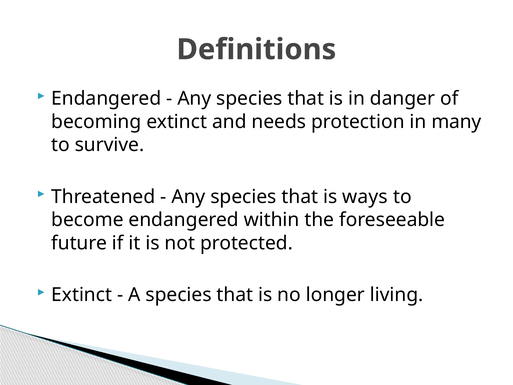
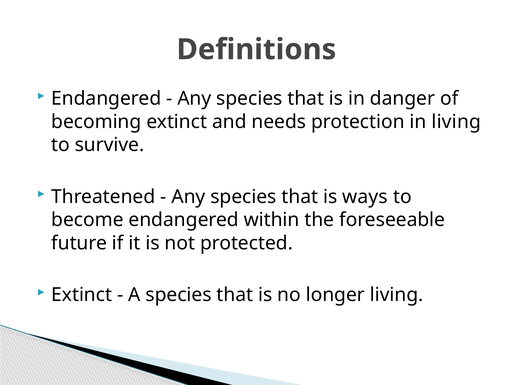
in many: many -> living
